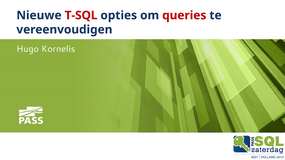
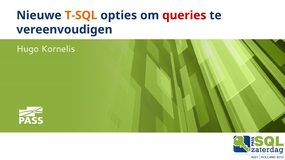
T-SQL colour: red -> orange
